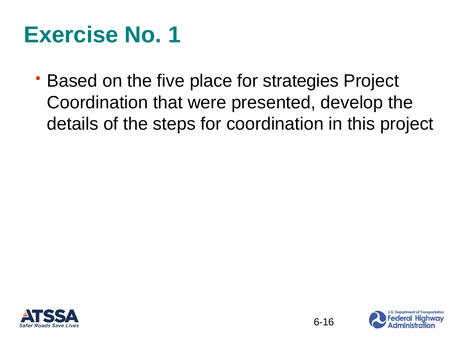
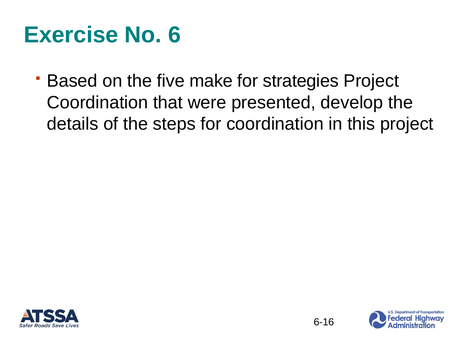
1: 1 -> 6
place: place -> make
